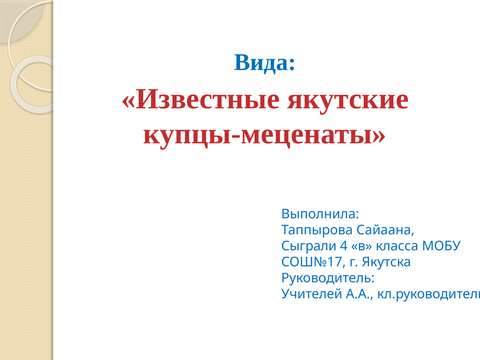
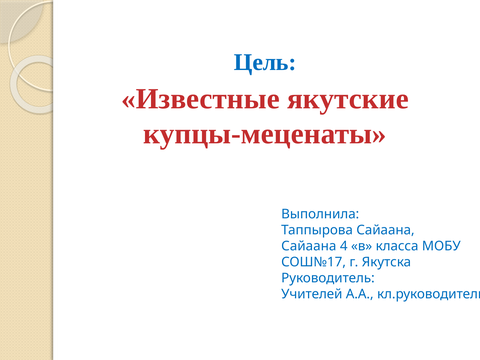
Вида: Вида -> Цель
Сыграли at (309, 246): Сыграли -> Сайаана
